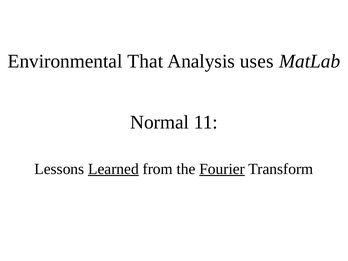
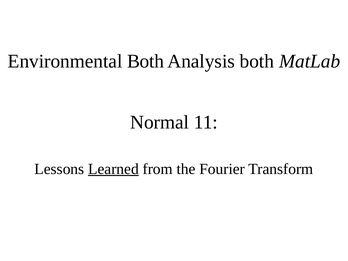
Environmental That: That -> Both
Analysis uses: uses -> both
Fourier underline: present -> none
